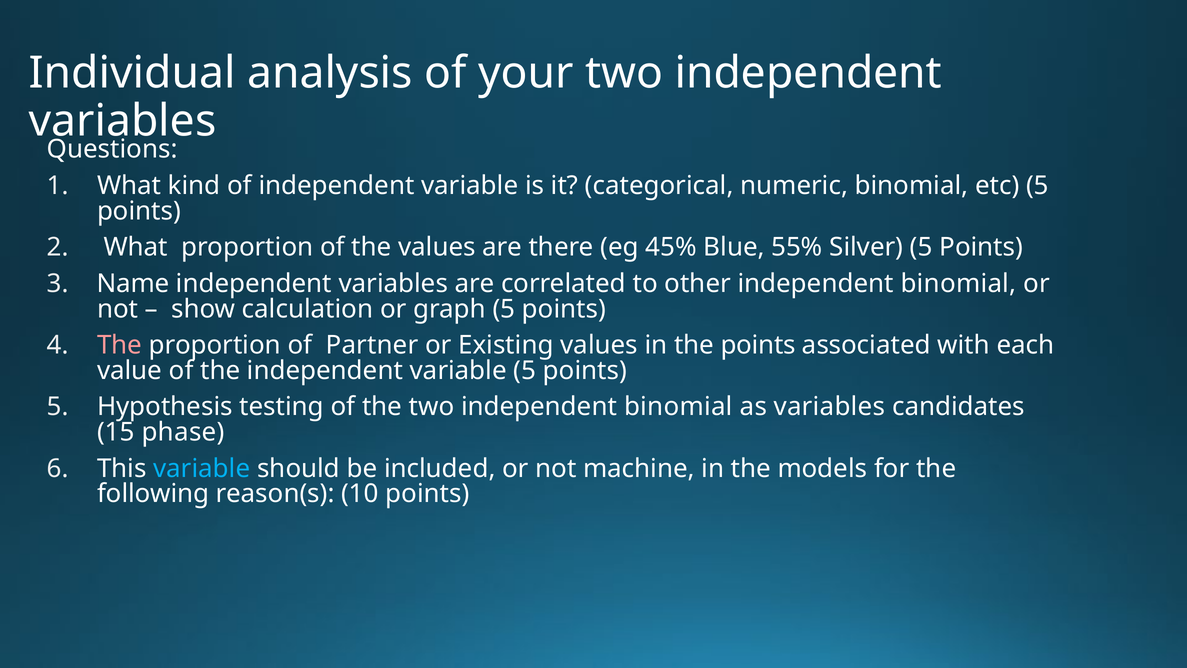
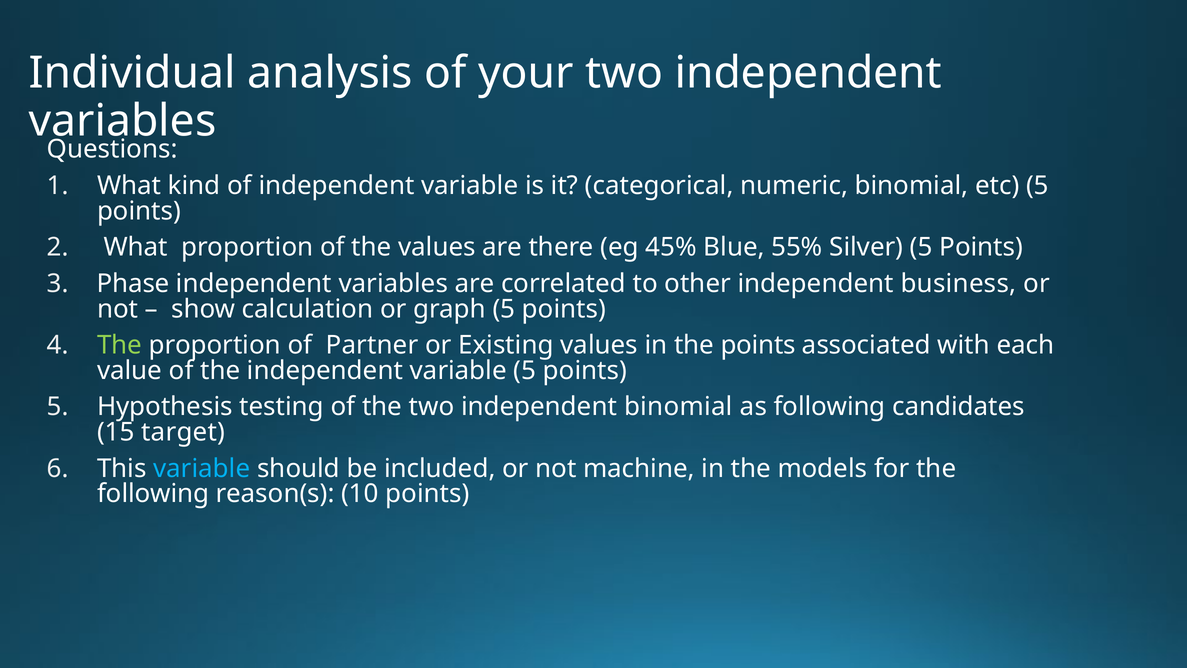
Name: Name -> Phase
other independent binomial: binomial -> business
The at (120, 345) colour: pink -> light green
as variables: variables -> following
phase: phase -> target
